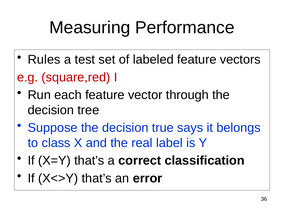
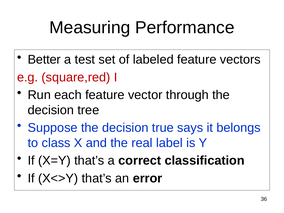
Rules: Rules -> Better
